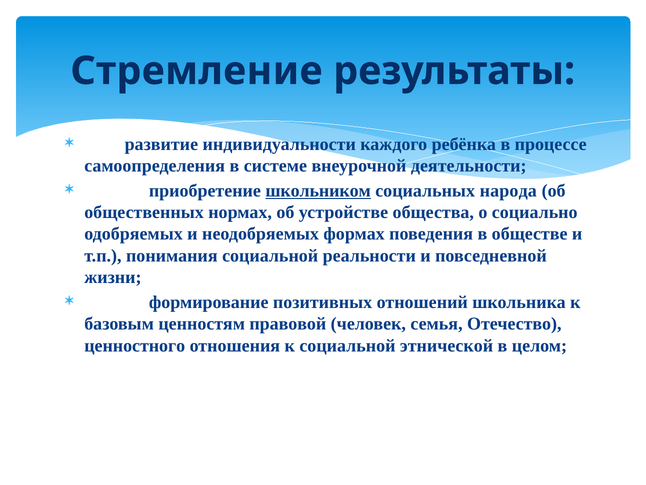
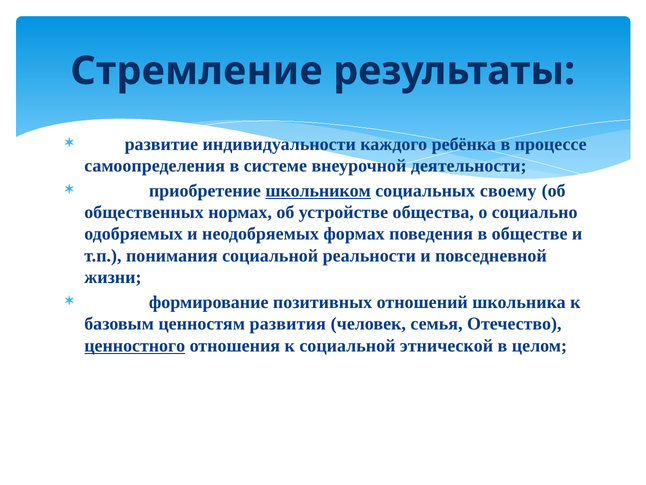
народа: народа -> своему
правовой: правовой -> развития
ценностного underline: none -> present
